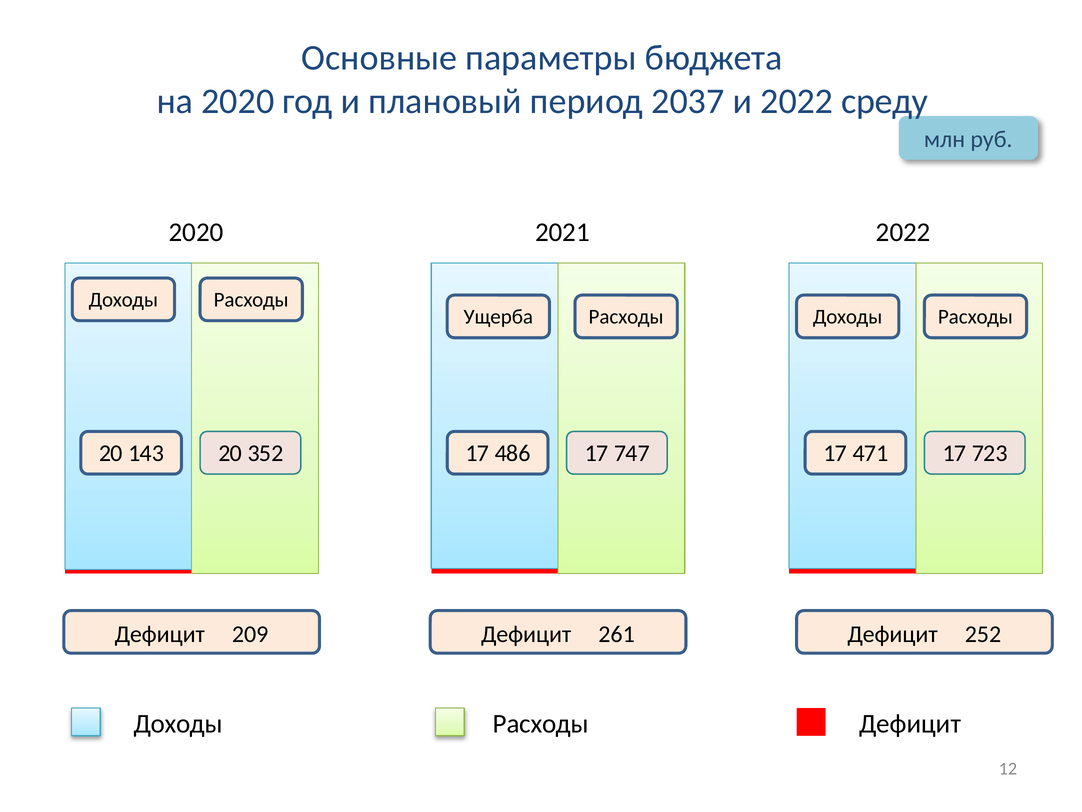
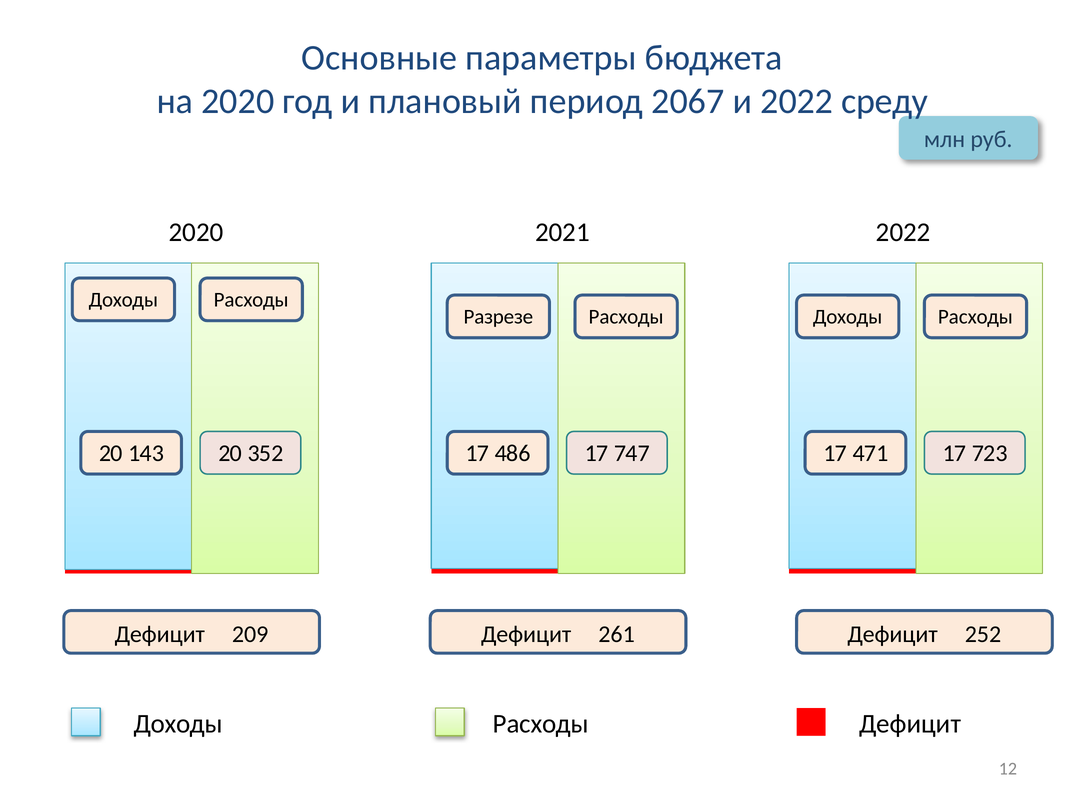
2037: 2037 -> 2067
Ущерба: Ущерба -> Разрезе
